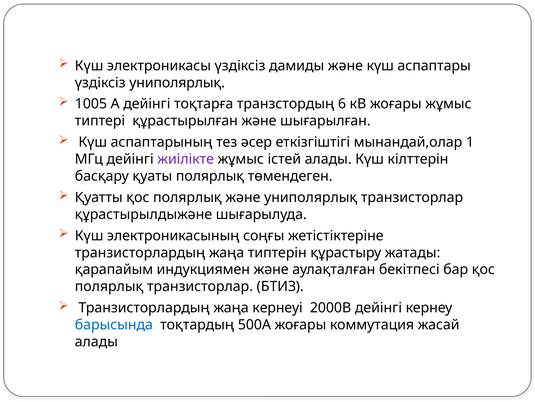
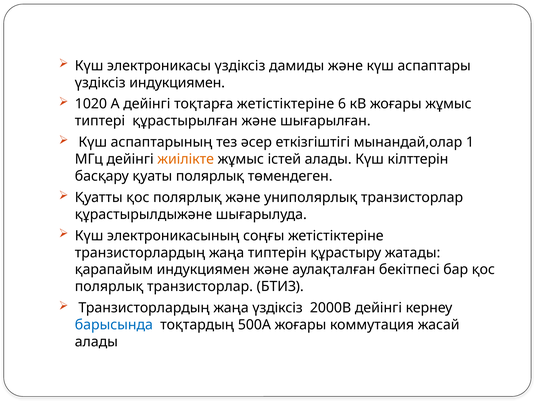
үздіксіз униполярлық: униполярлық -> индукциямен
1005: 1005 -> 1020
тоқтарға транзстордың: транзстордың -> жетістіктеріне
жиілікте colour: purple -> orange
жаңа кернеуі: кернеуі -> үздіксіз
